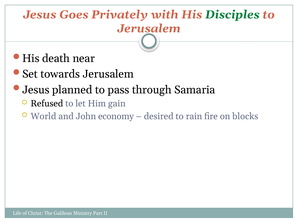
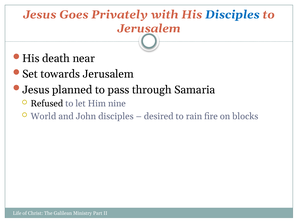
Disciples at (232, 15) colour: green -> blue
gain: gain -> nine
John economy: economy -> disciples
